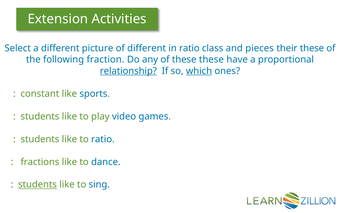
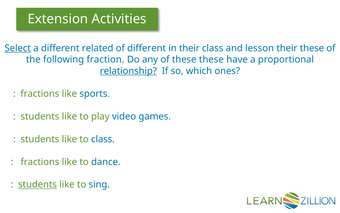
Select underline: none -> present
picture: picture -> related
in ratio: ratio -> their
pieces: pieces -> lesson
which underline: present -> none
constant at (40, 93): constant -> fractions
to ratio: ratio -> class
